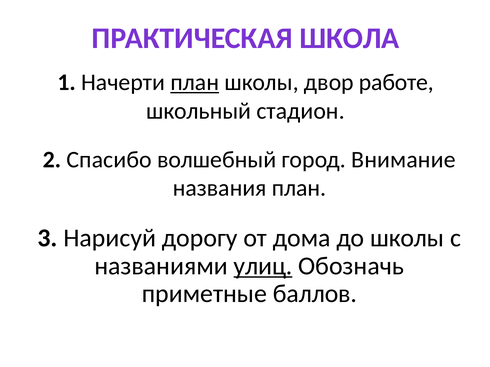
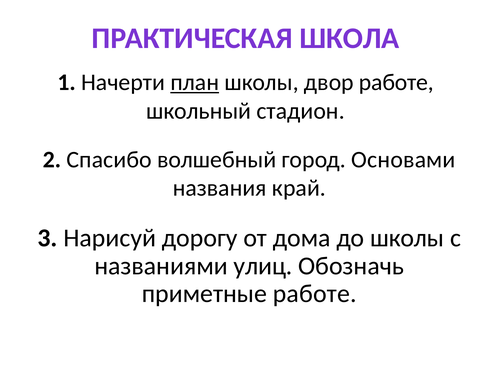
Внимание: Внимание -> Основами
названия план: план -> край
улиц underline: present -> none
приметные баллов: баллов -> работе
